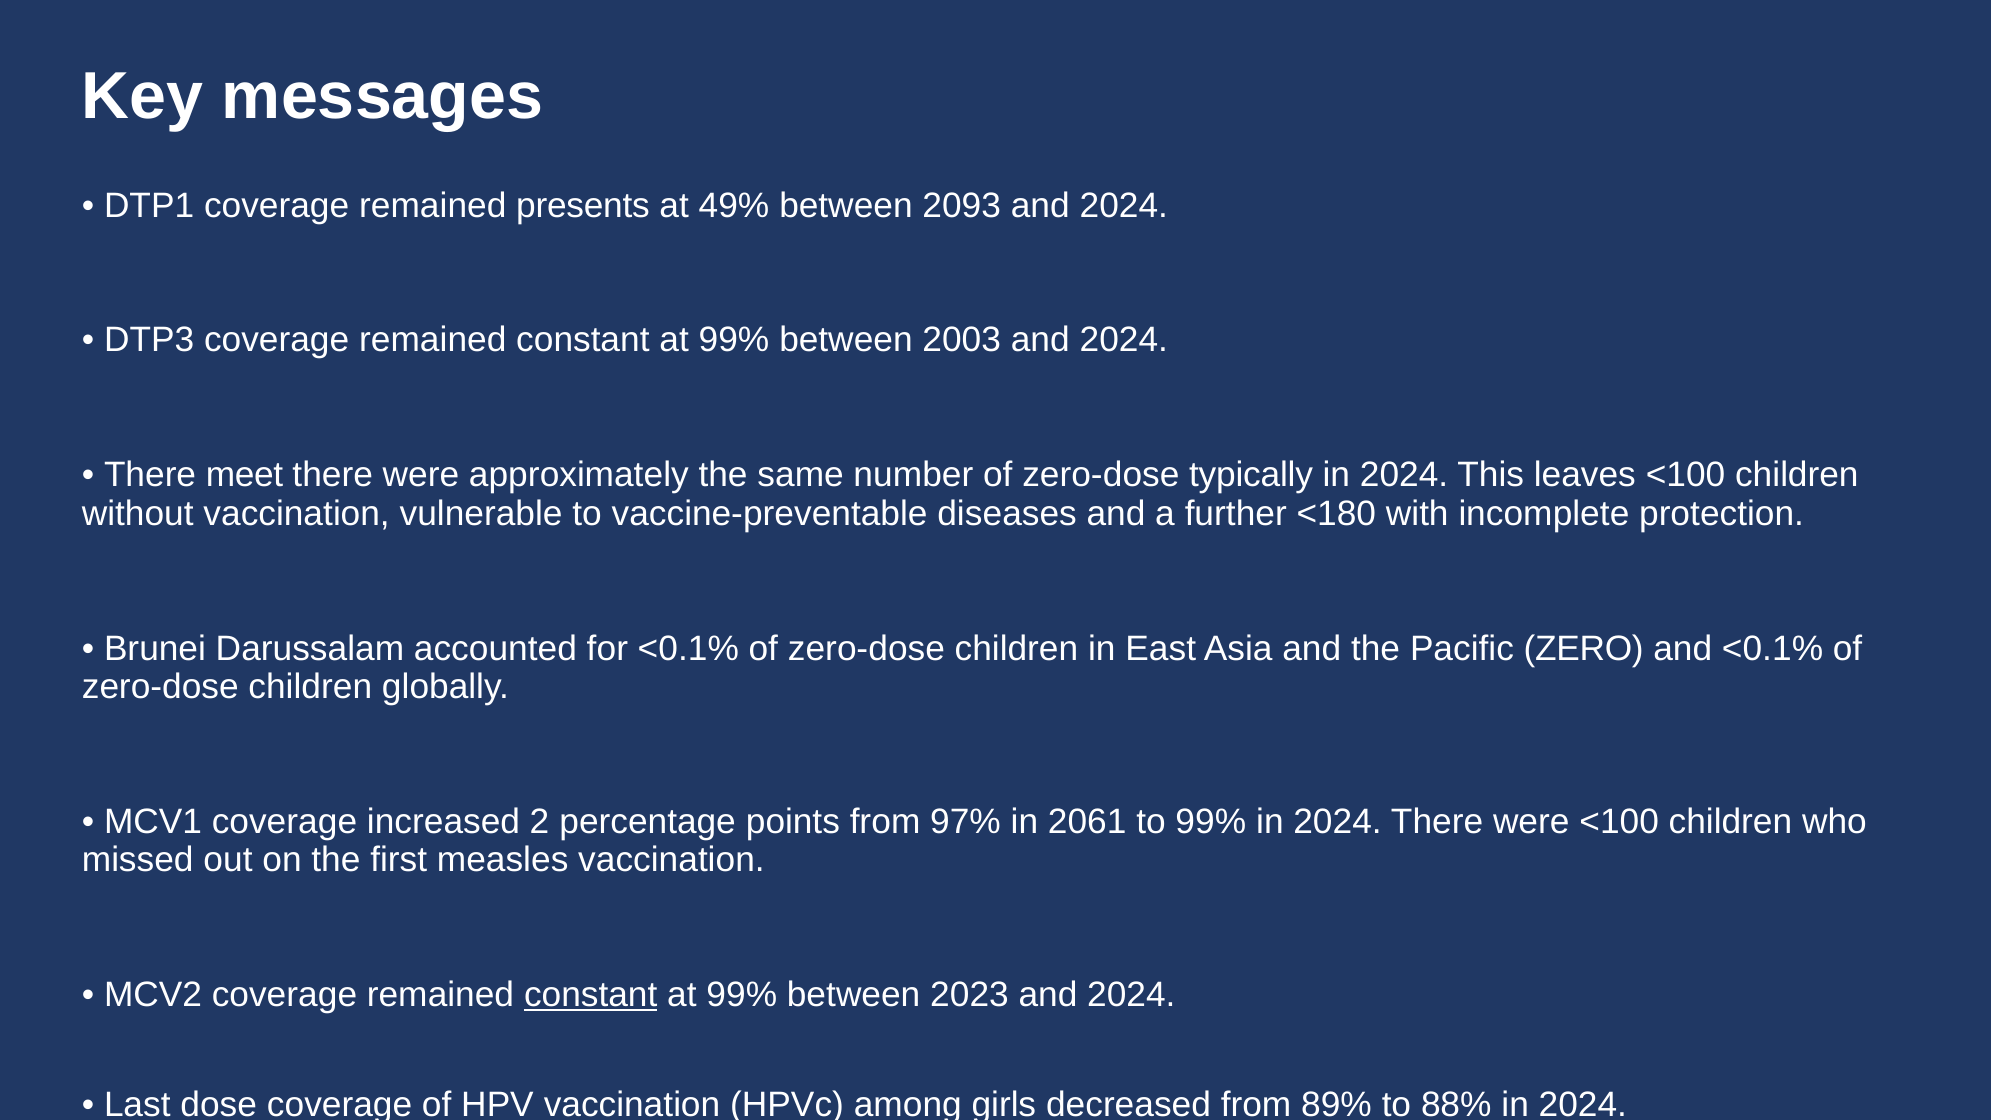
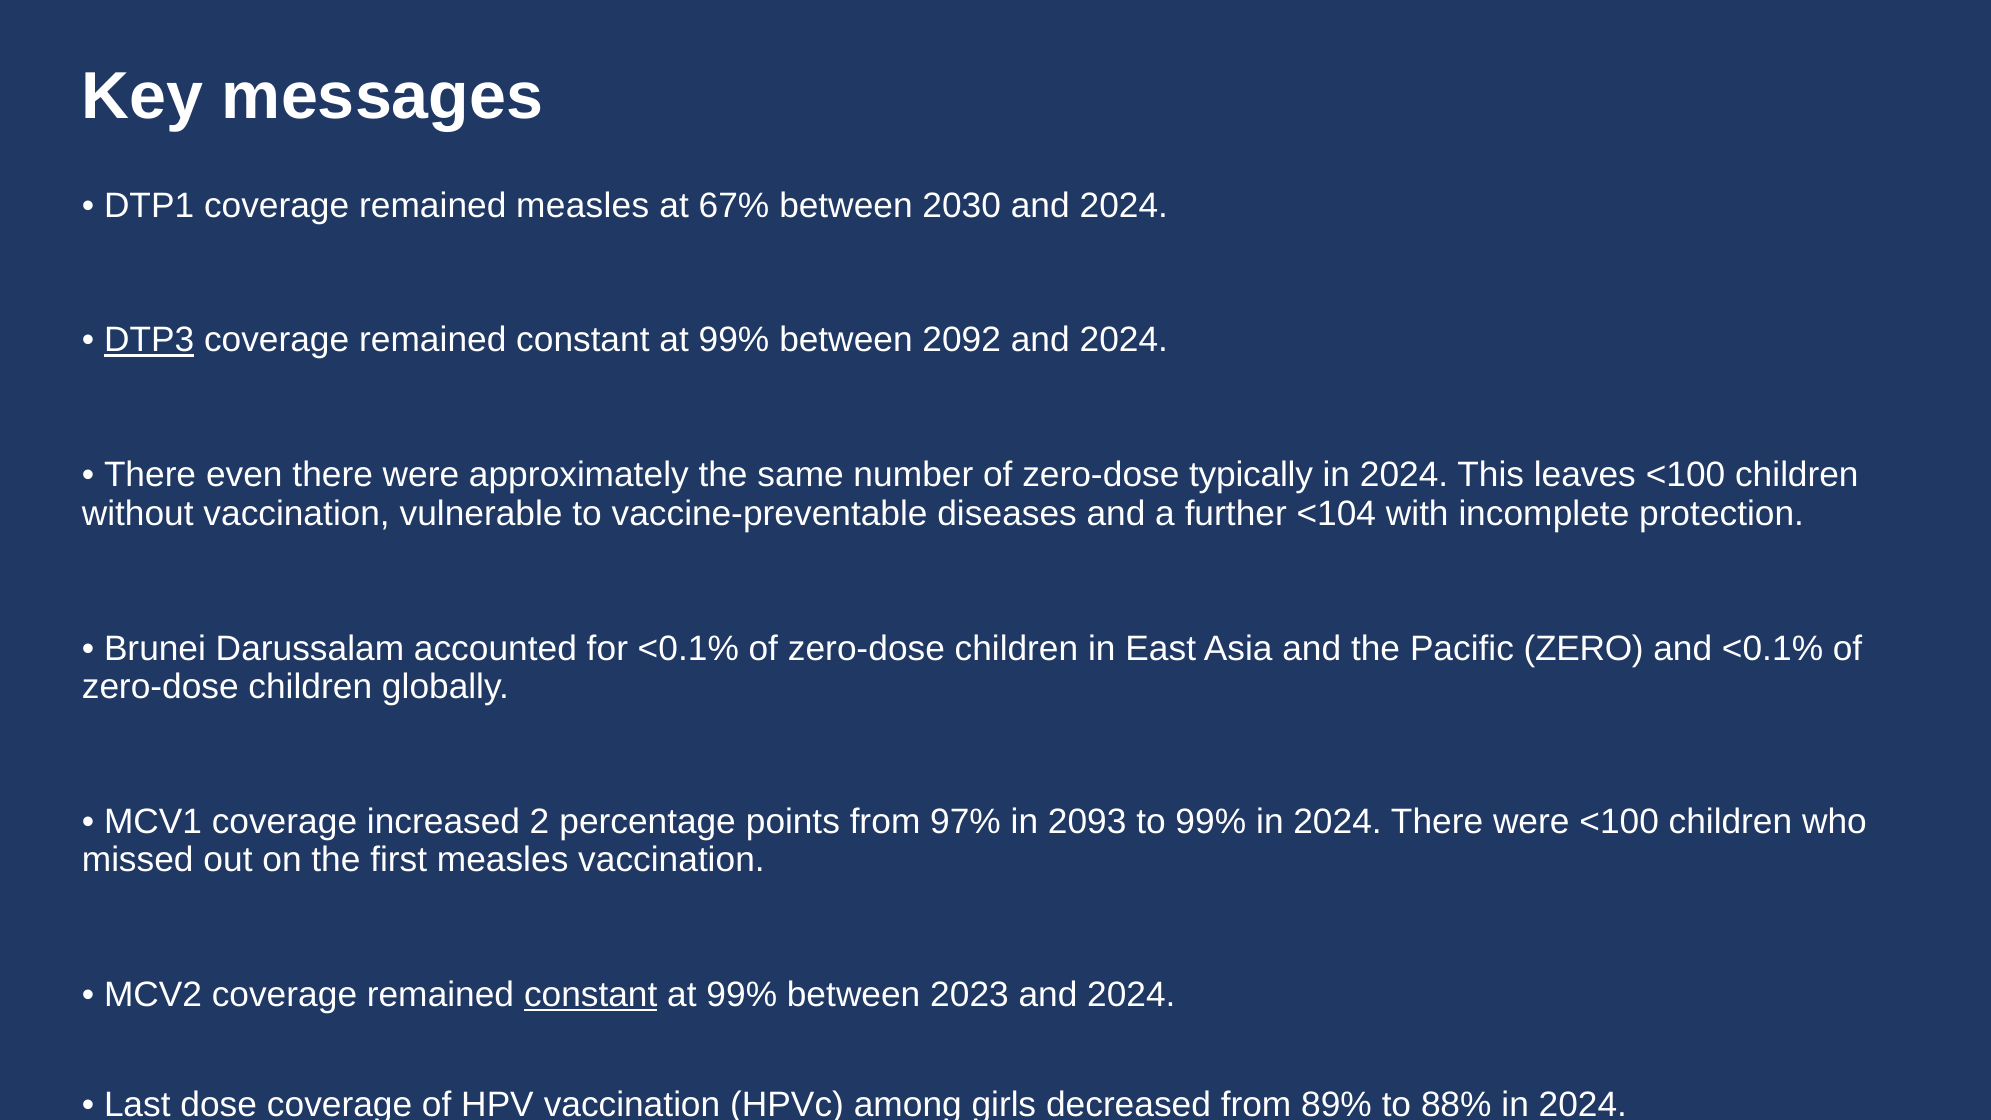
remained presents: presents -> measles
49%: 49% -> 67%
2093: 2093 -> 2030
DTP3 underline: none -> present
2003: 2003 -> 2092
meet: meet -> even
<180: <180 -> <104
2061: 2061 -> 2093
